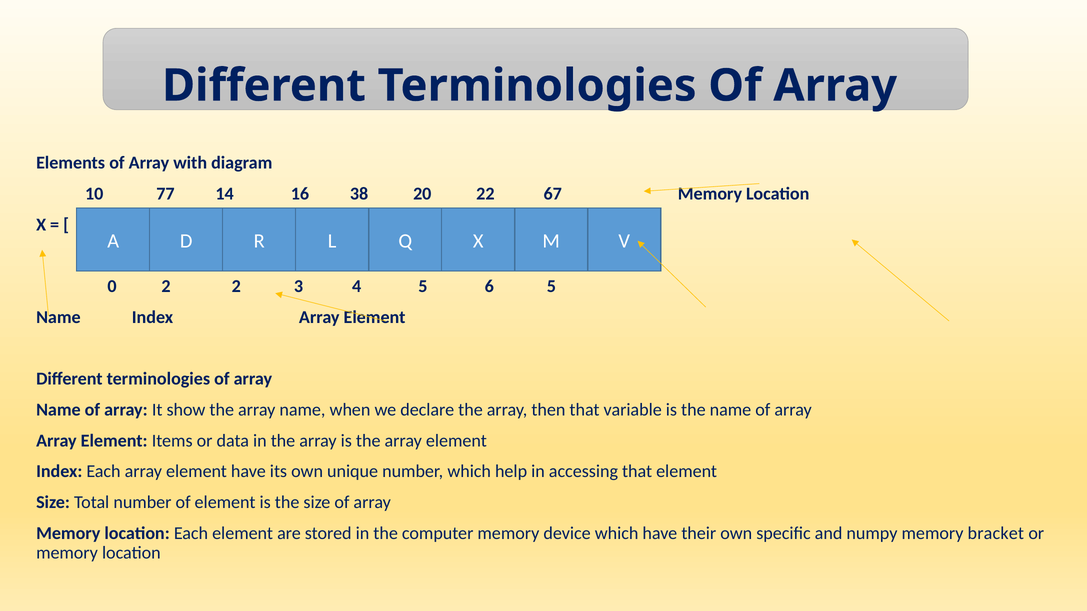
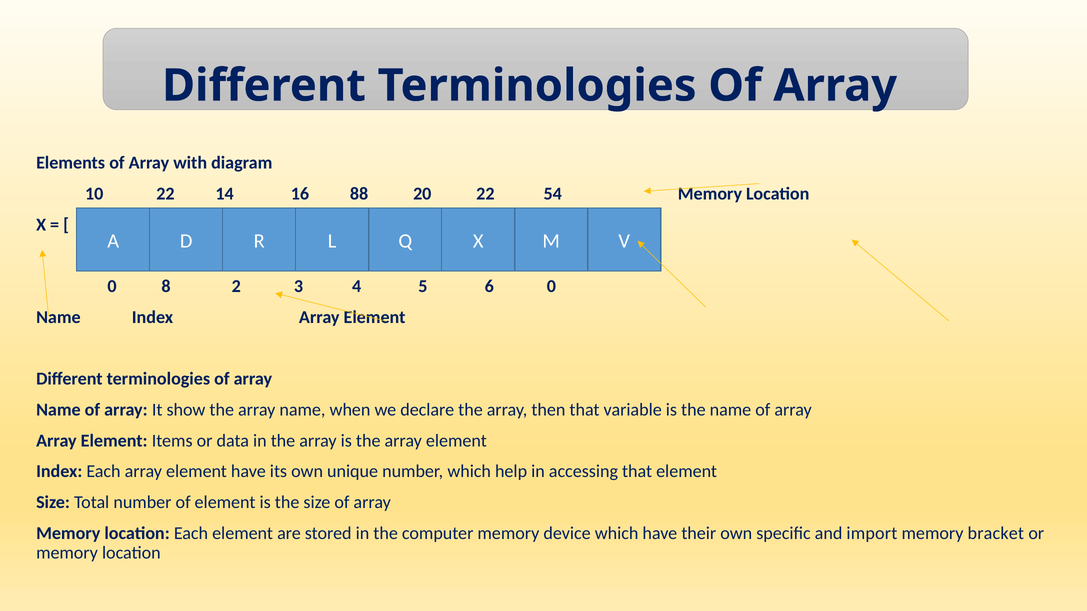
10 77: 77 -> 22
38: 38 -> 88
67: 67 -> 54
0 2: 2 -> 8
6 5: 5 -> 0
numpy: numpy -> import
